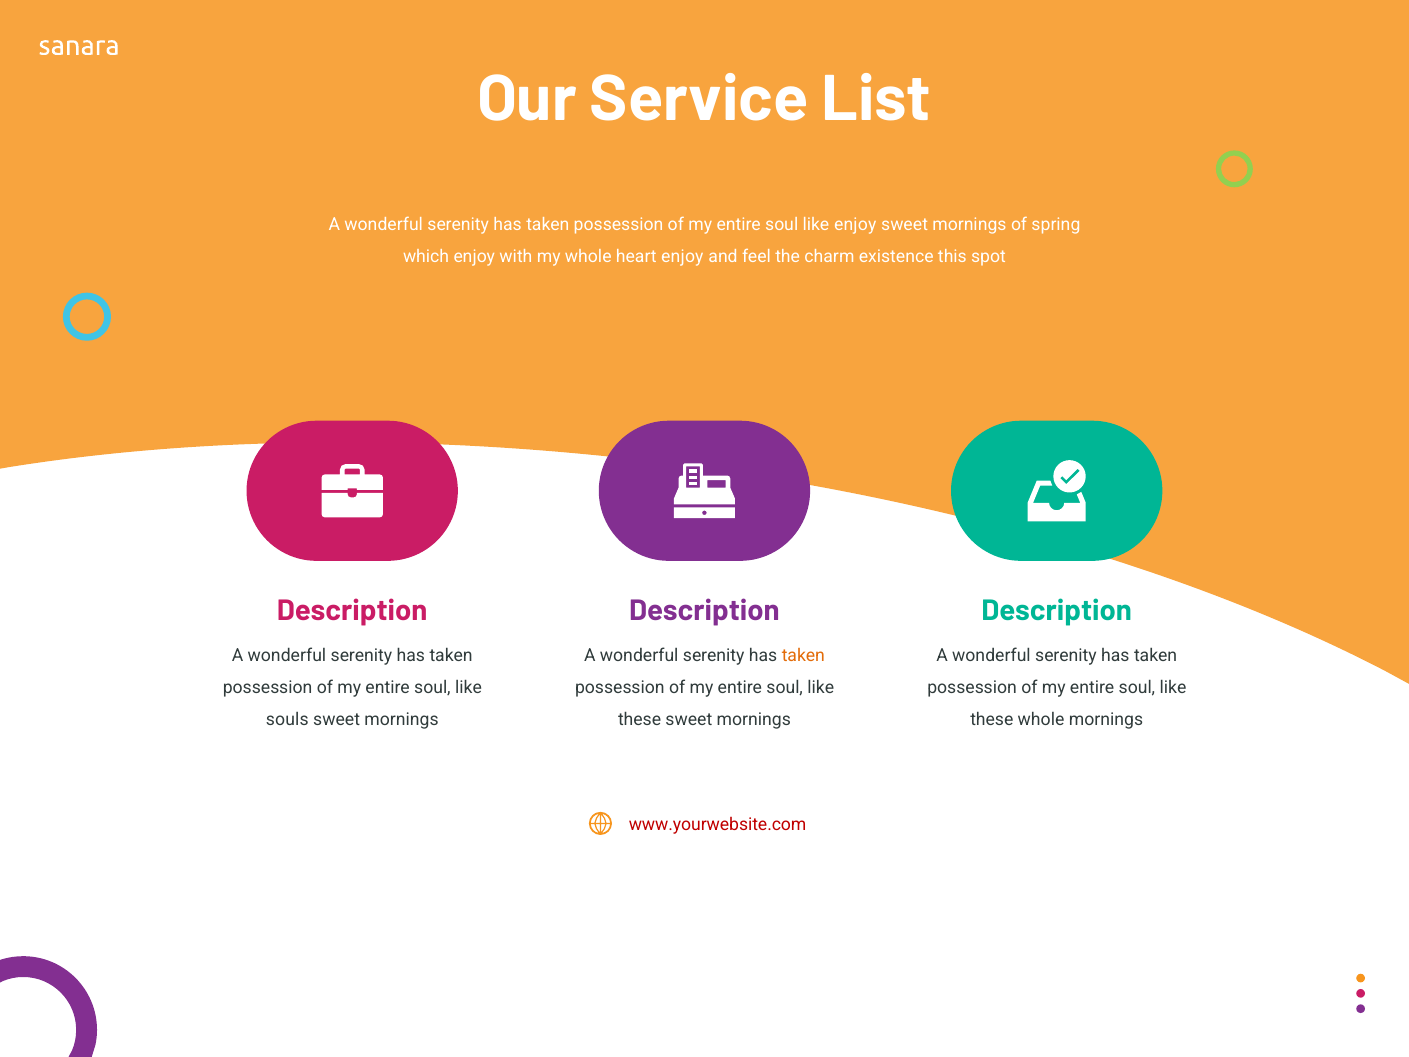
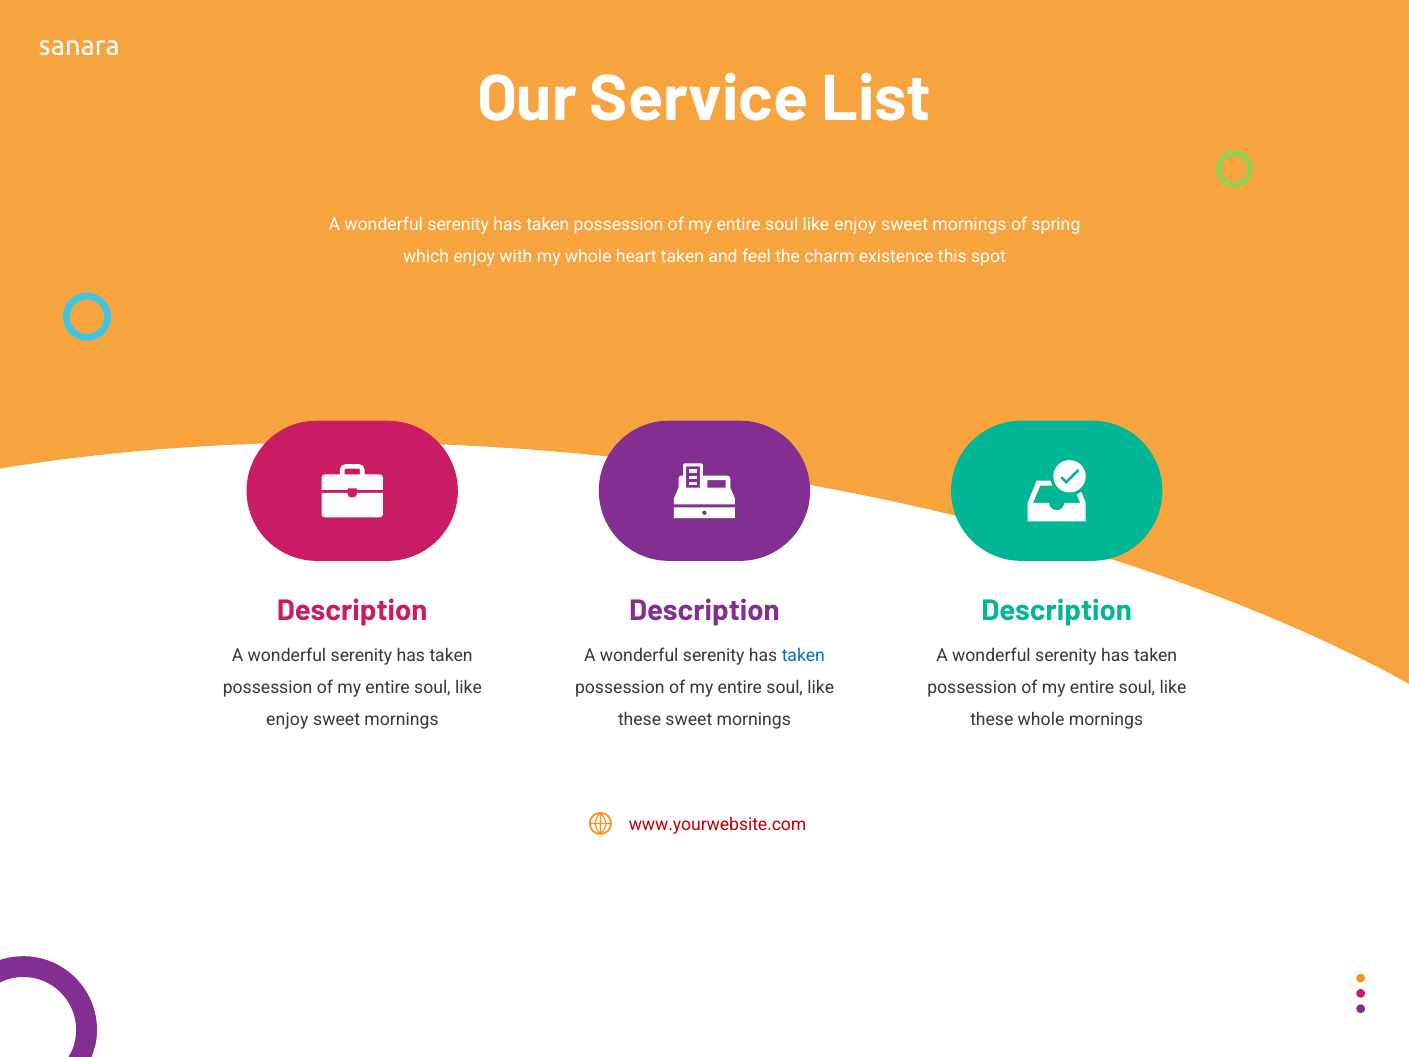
heart enjoy: enjoy -> taken
taken at (803, 656) colour: orange -> blue
souls at (287, 719): souls -> enjoy
